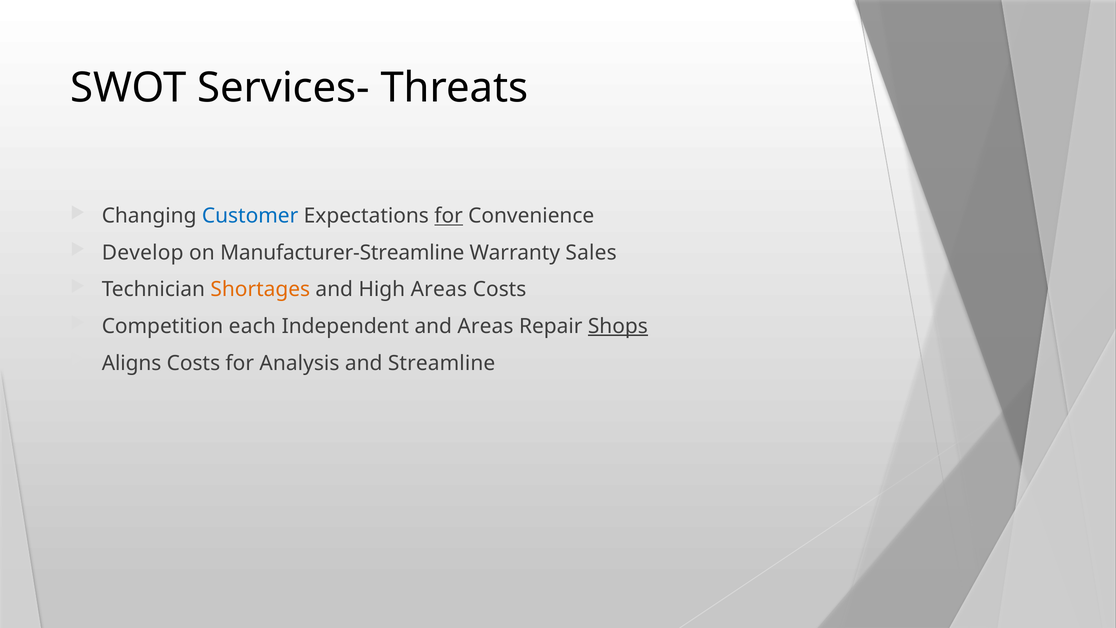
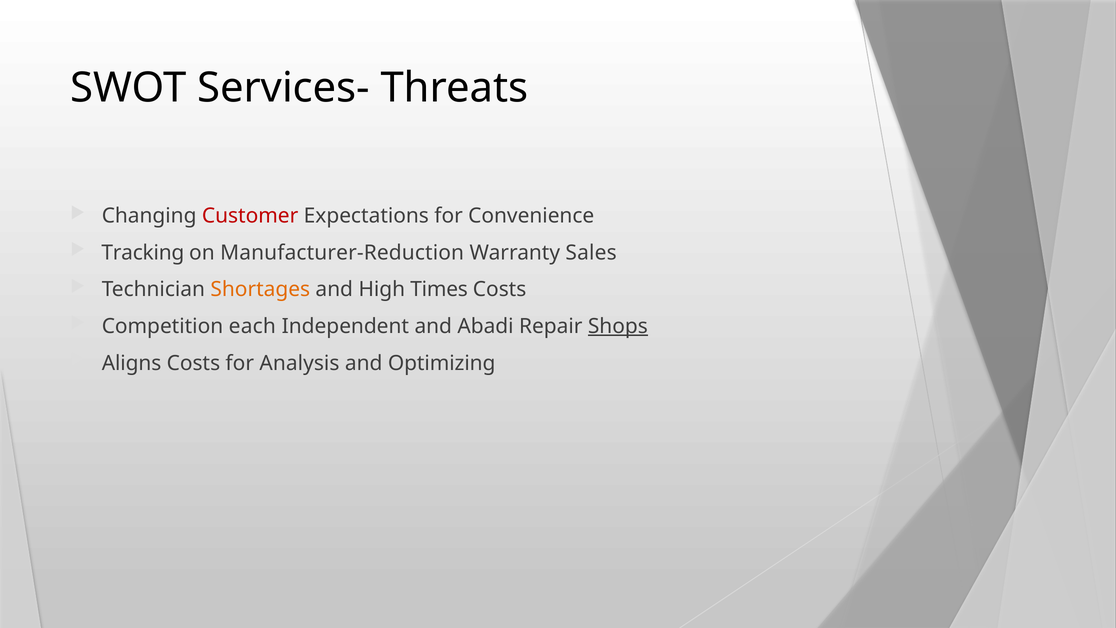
Customer colour: blue -> red
for at (449, 216) underline: present -> none
Develop: Develop -> Tracking
Manufacturer-Streamline: Manufacturer-Streamline -> Manufacturer-Reduction
High Areas: Areas -> Times
and Areas: Areas -> Abadi
Streamline: Streamline -> Optimizing
